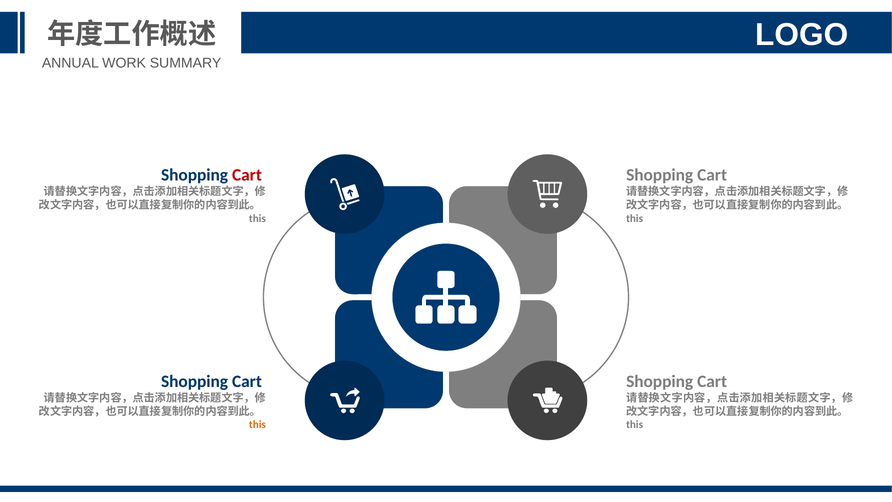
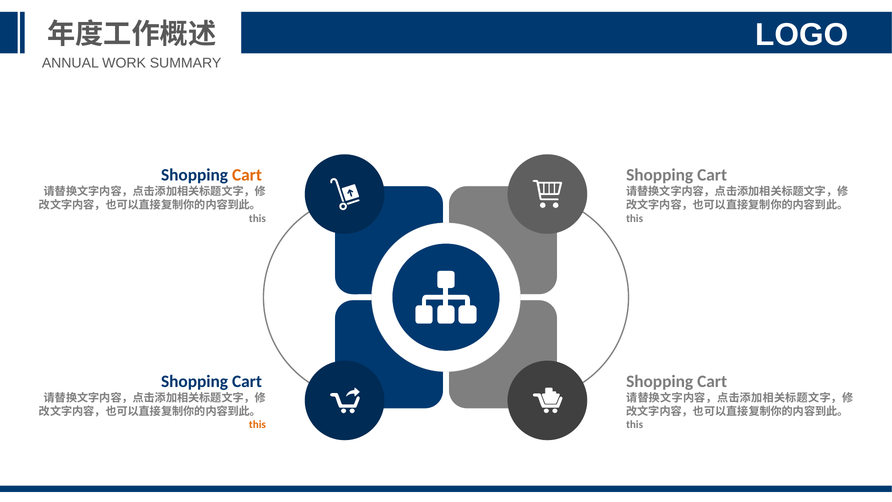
Cart at (247, 175) colour: red -> orange
